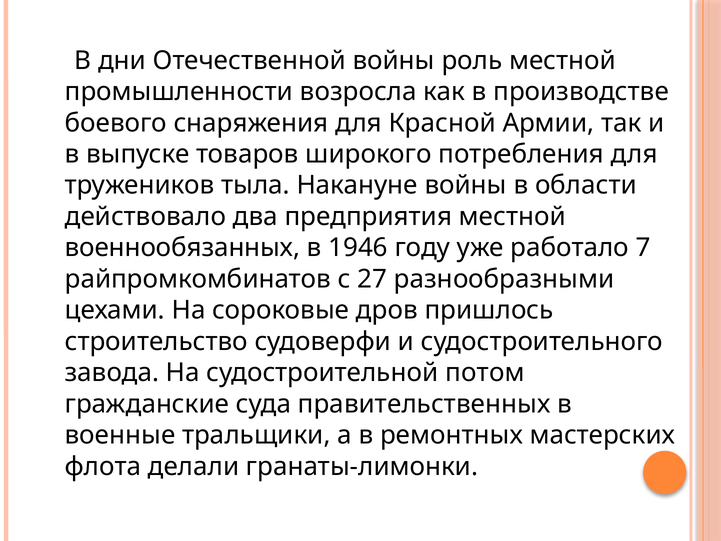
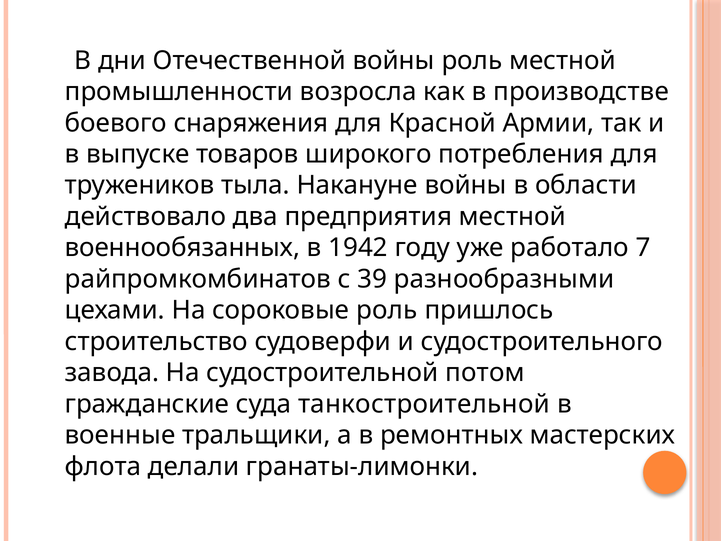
1946: 1946 -> 1942
27: 27 -> 39
сороковые дров: дров -> роль
правительственных: правительственных -> танкостроительной
